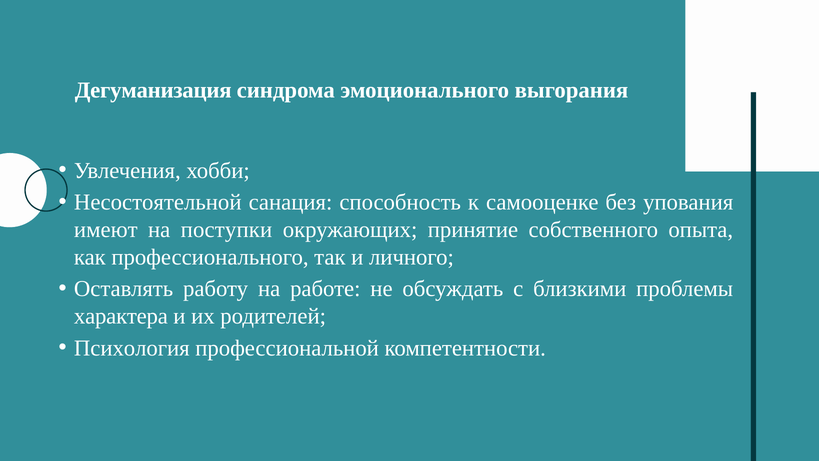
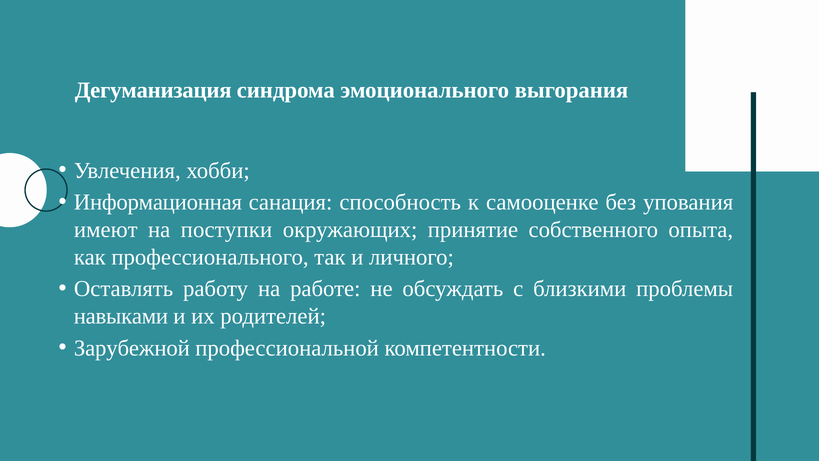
Несостоятельной: Несостоятельной -> Информационная
характера: характера -> навыками
Психология: Психология -> Зарубежной
